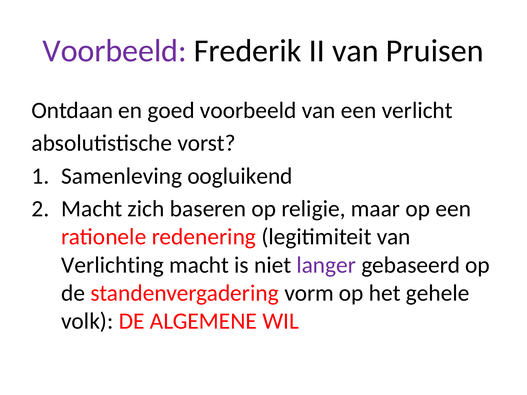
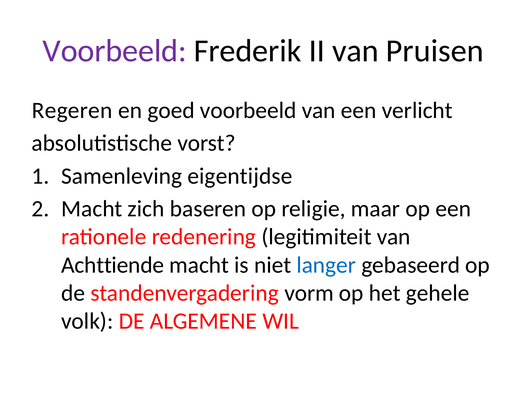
Ontdaan: Ontdaan -> Regeren
oogluikend: oogluikend -> eigentijdse
Verlichting: Verlichting -> Achttiende
langer colour: purple -> blue
